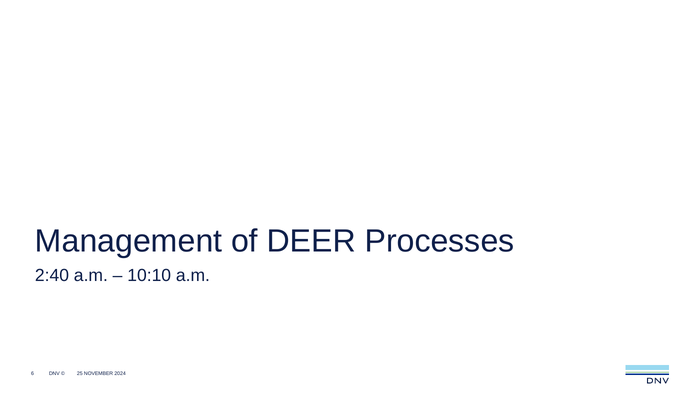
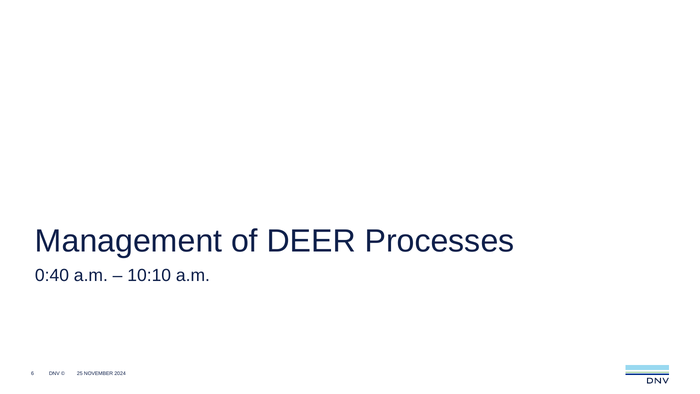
2:40: 2:40 -> 0:40
